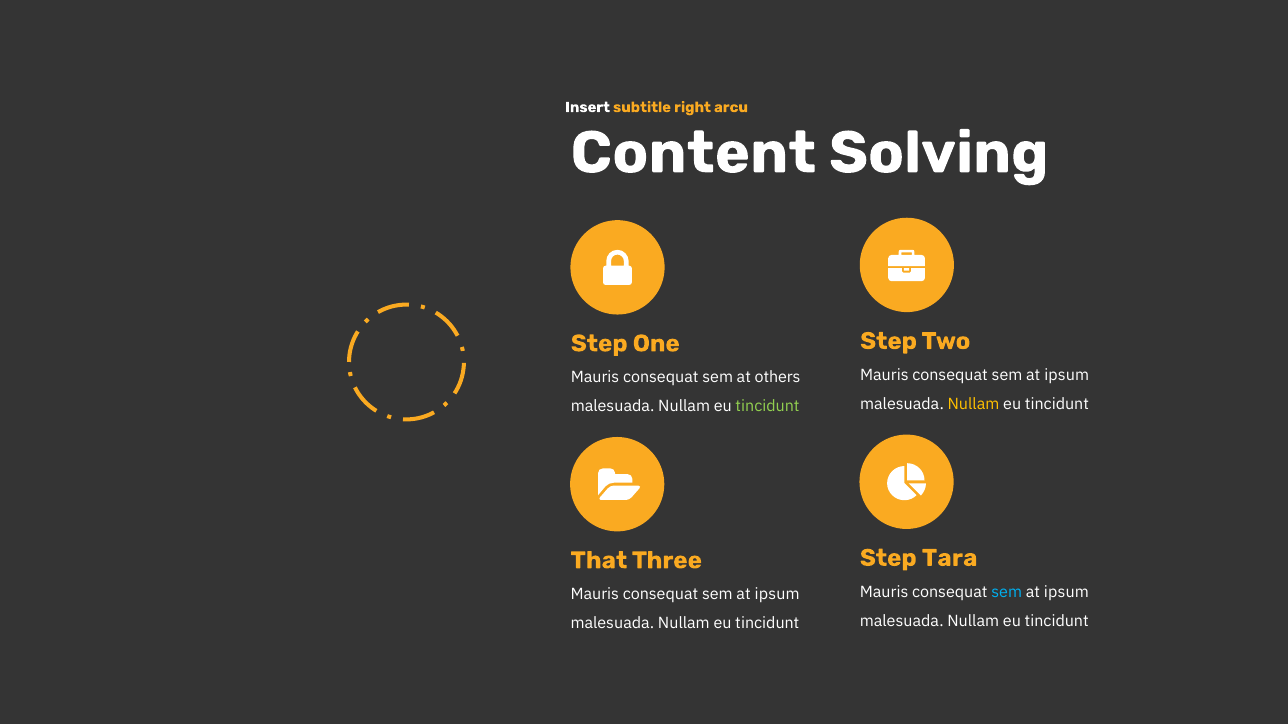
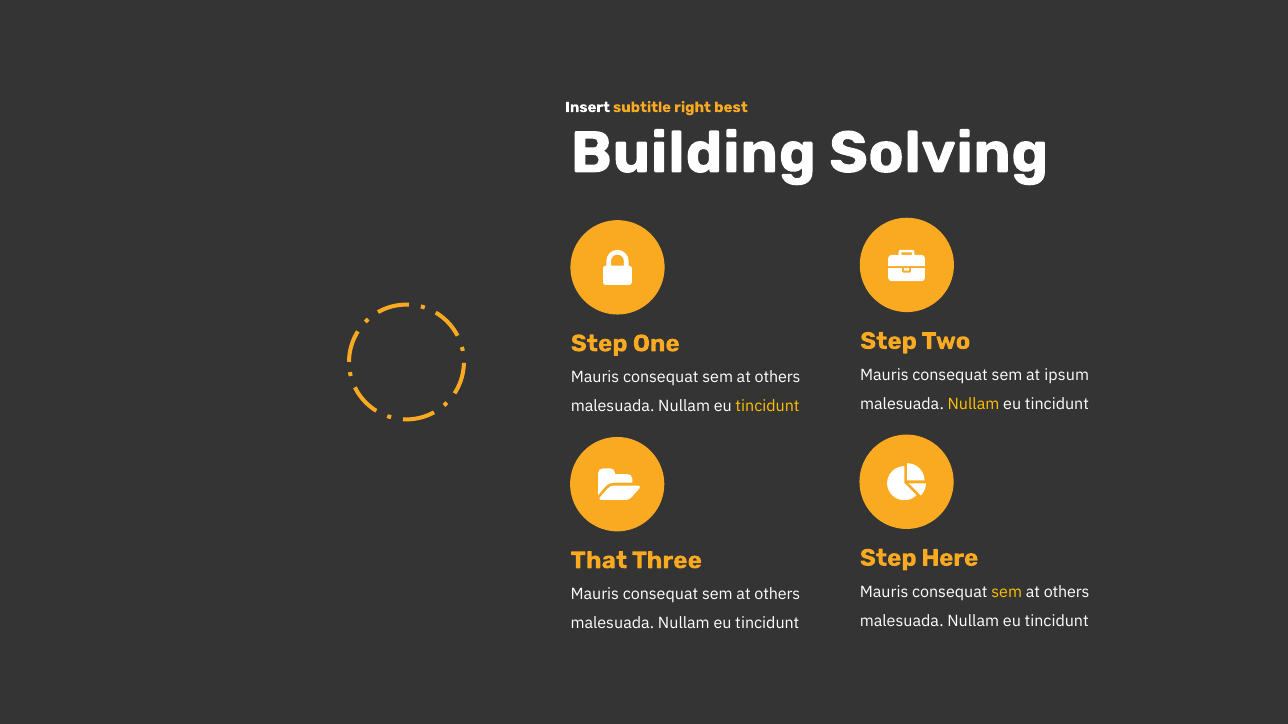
arcu: arcu -> best
Content: Content -> Building
tincidunt at (768, 407) colour: light green -> yellow
Tara: Tara -> Here
sem at (1007, 592) colour: light blue -> yellow
ipsum at (1066, 592): ipsum -> others
ipsum at (777, 595): ipsum -> others
